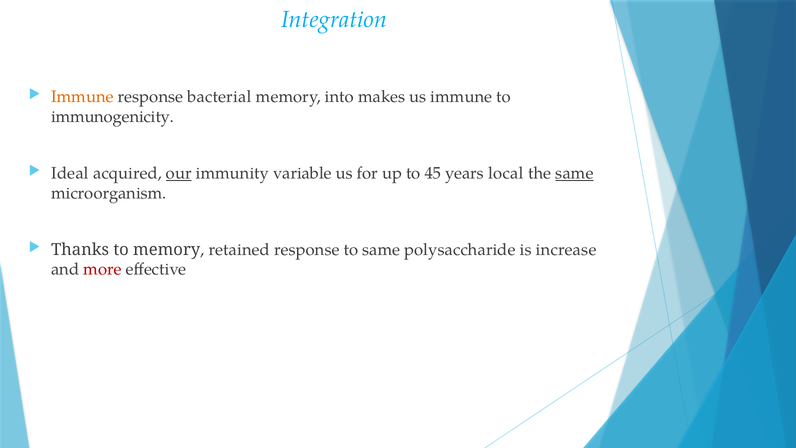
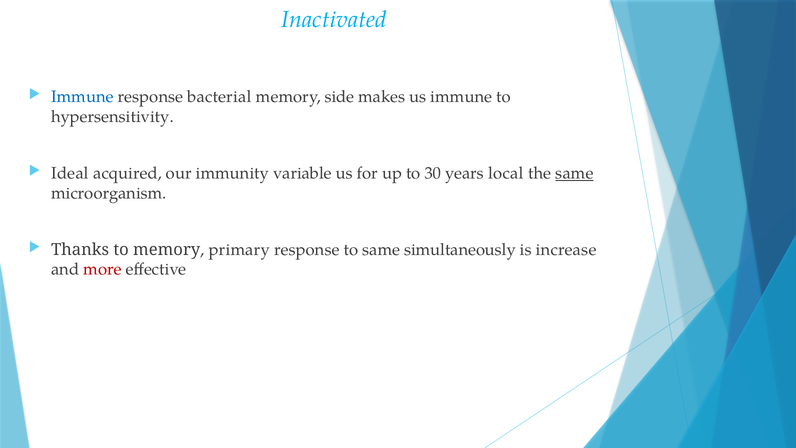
Integration: Integration -> Inactivated
Immune at (82, 97) colour: orange -> blue
into: into -> side
immunogenicity: immunogenicity -> hypersensitivity
our underline: present -> none
45: 45 -> 30
retained: retained -> primary
polysaccharide: polysaccharide -> simultaneously
